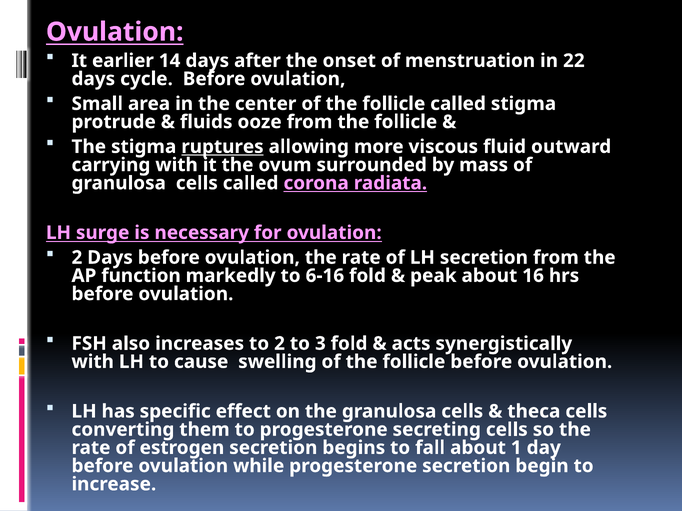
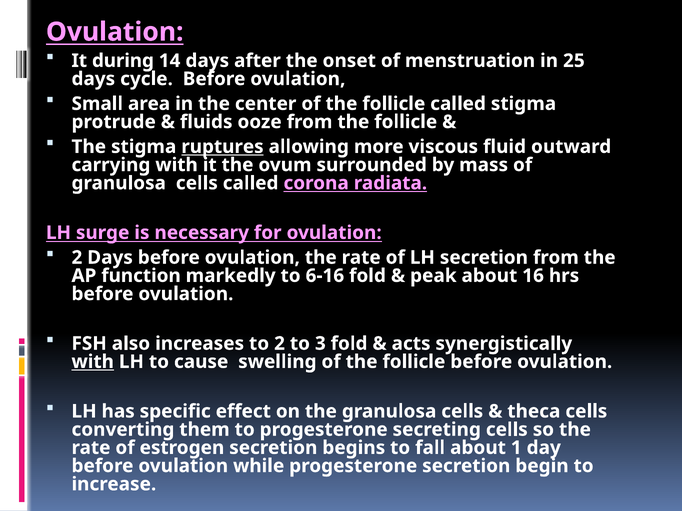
earlier: earlier -> during
22: 22 -> 25
with at (93, 362) underline: none -> present
